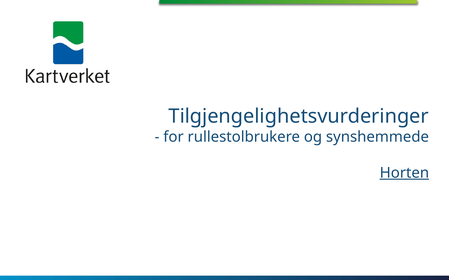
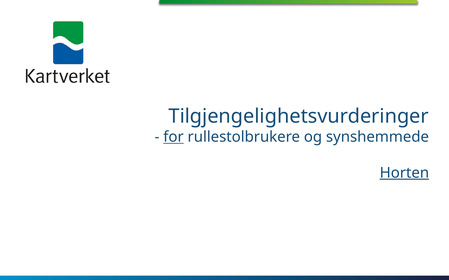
for underline: none -> present
